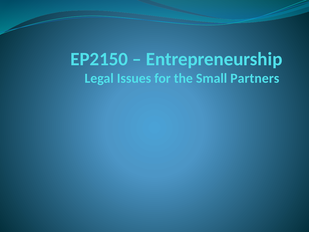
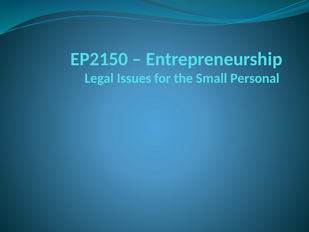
Partners: Partners -> Personal
